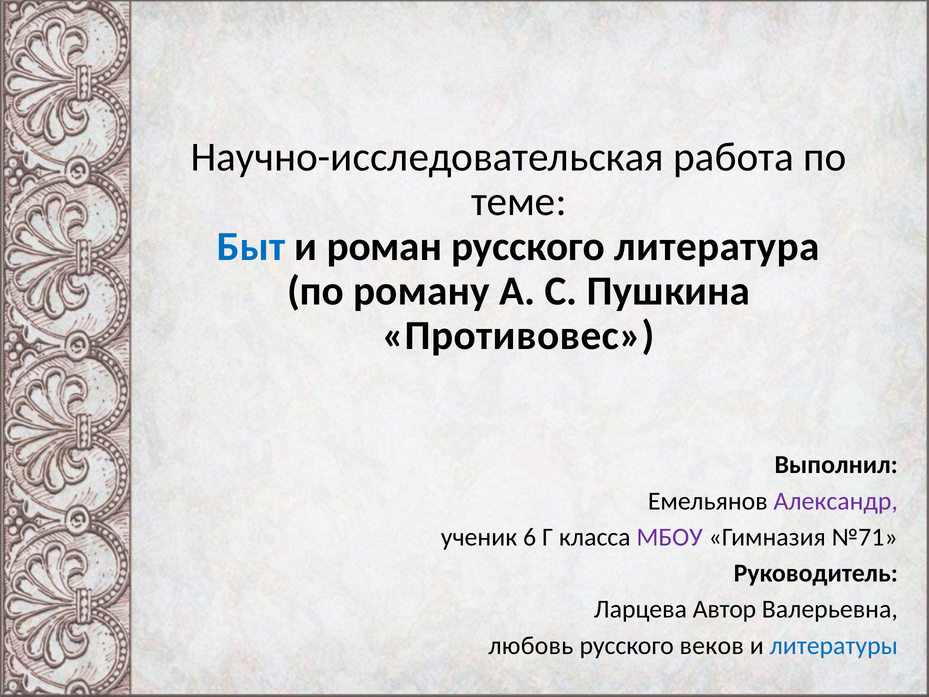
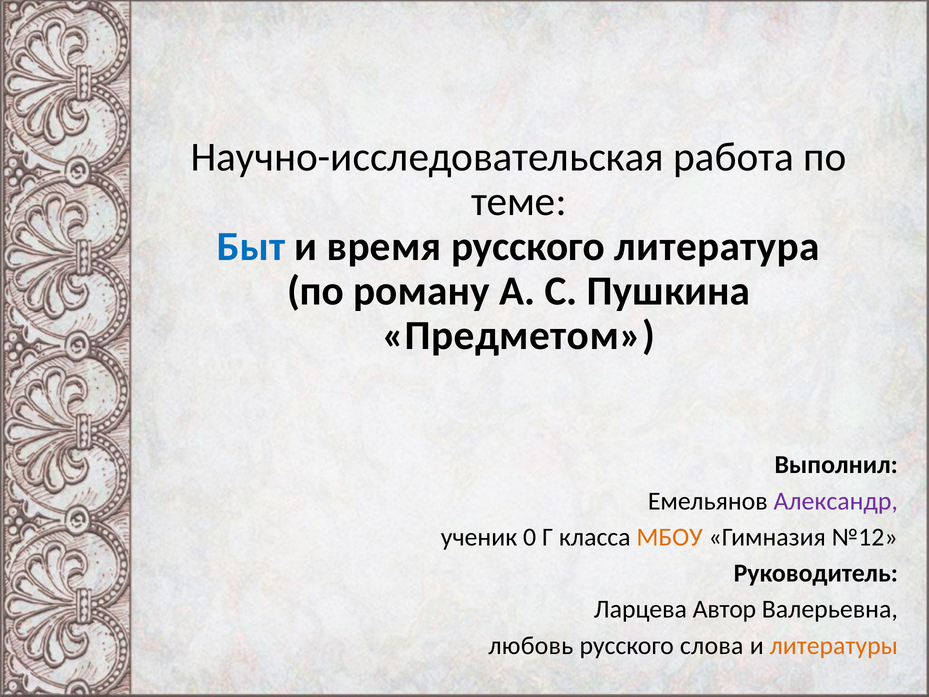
роман: роман -> время
Противовес: Противовес -> Предметом
6: 6 -> 0
МБОУ colour: purple -> orange
№71: №71 -> №12
веков: веков -> слова
литературы colour: blue -> orange
